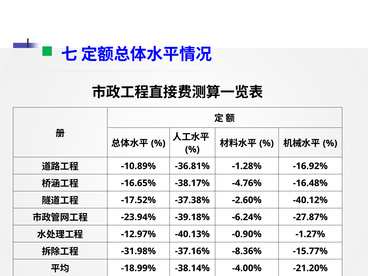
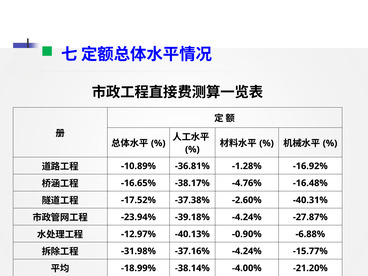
-40.12%: -40.12% -> -40.31%
-39.18% -6.24%: -6.24% -> -4.24%
-1.27%: -1.27% -> -6.88%
-37.16% -8.36%: -8.36% -> -4.24%
